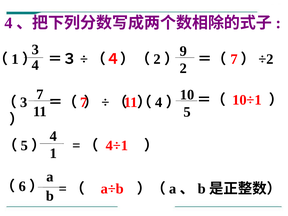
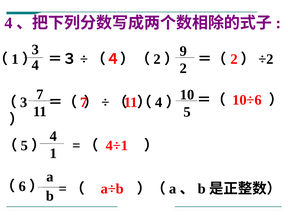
４ 7: 7 -> 2
10÷1: 10÷1 -> 10÷6
